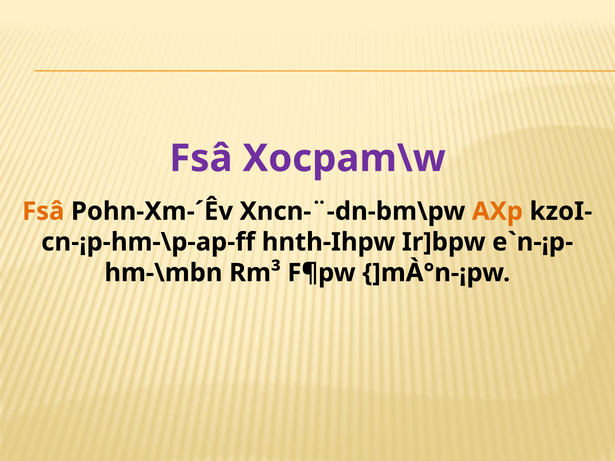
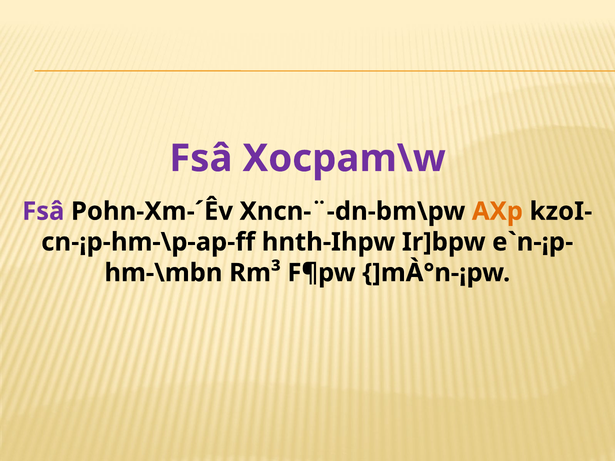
Fsâ at (43, 211) colour: orange -> purple
